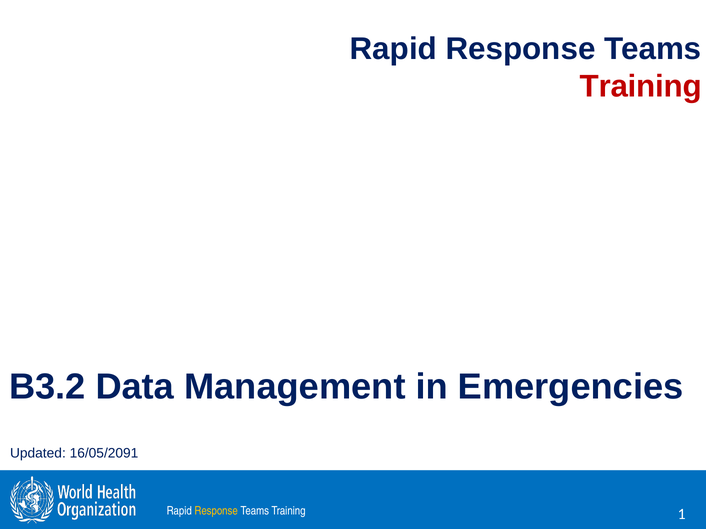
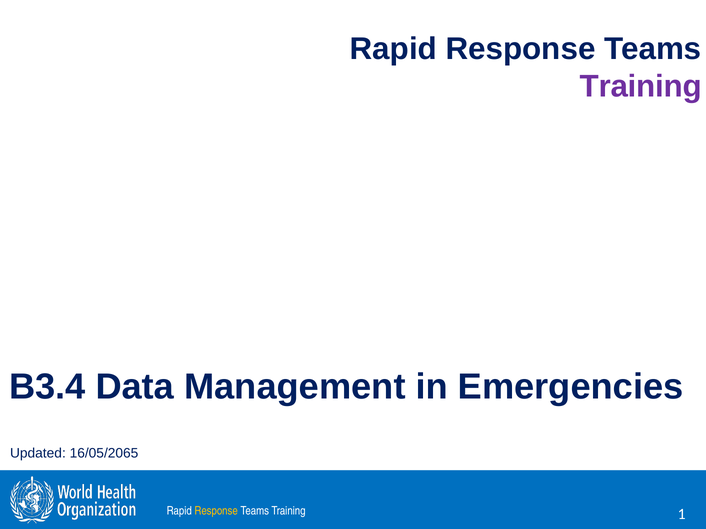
Training at (641, 87) colour: red -> purple
B3.2: B3.2 -> B3.4
16/05/2091: 16/05/2091 -> 16/05/2065
